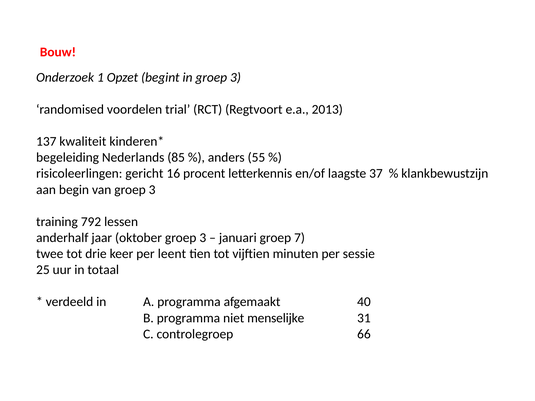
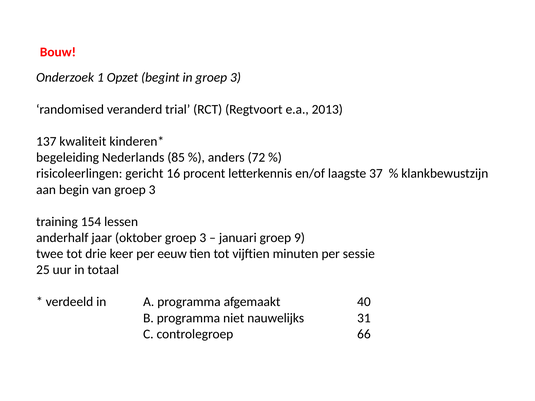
voordelen: voordelen -> veranderd
55: 55 -> 72
792: 792 -> 154
7: 7 -> 9
leent: leent -> eeuw
menselijke: menselijke -> nauwelijks
